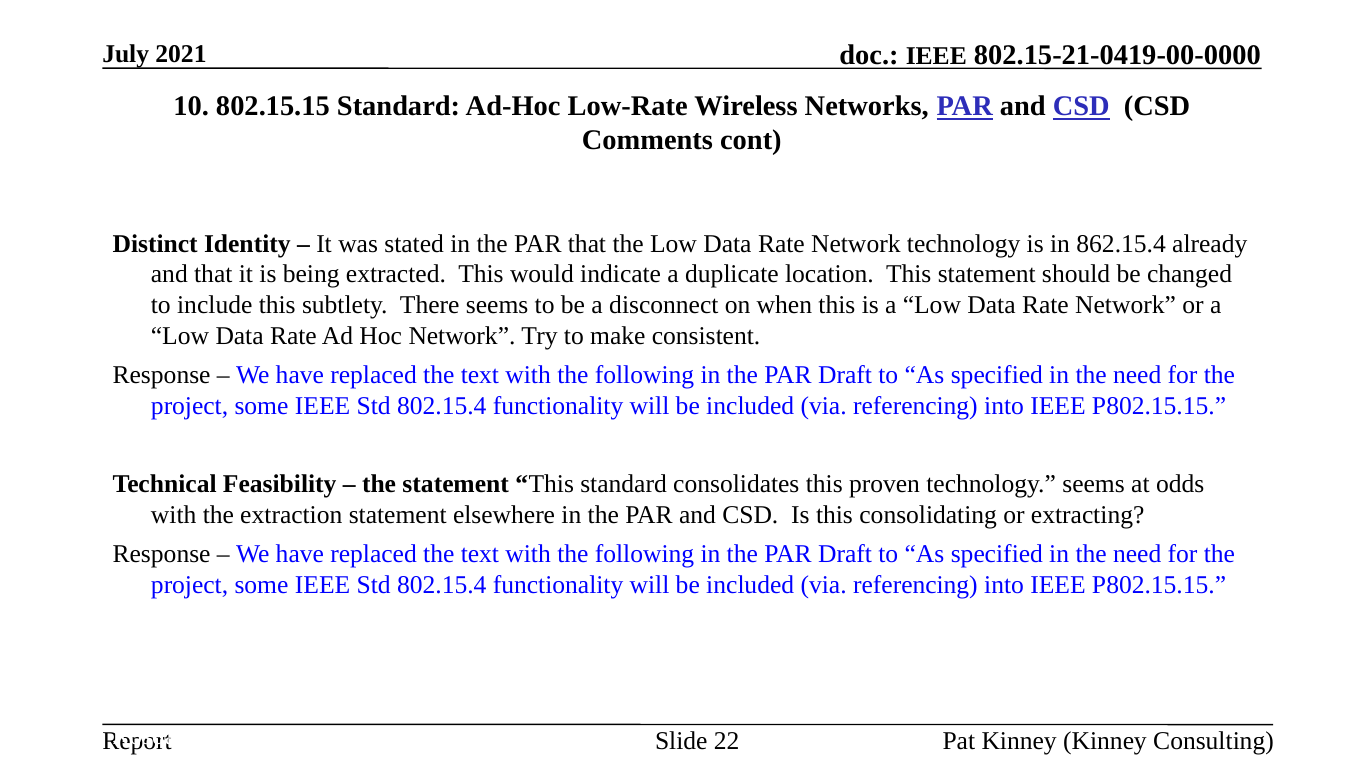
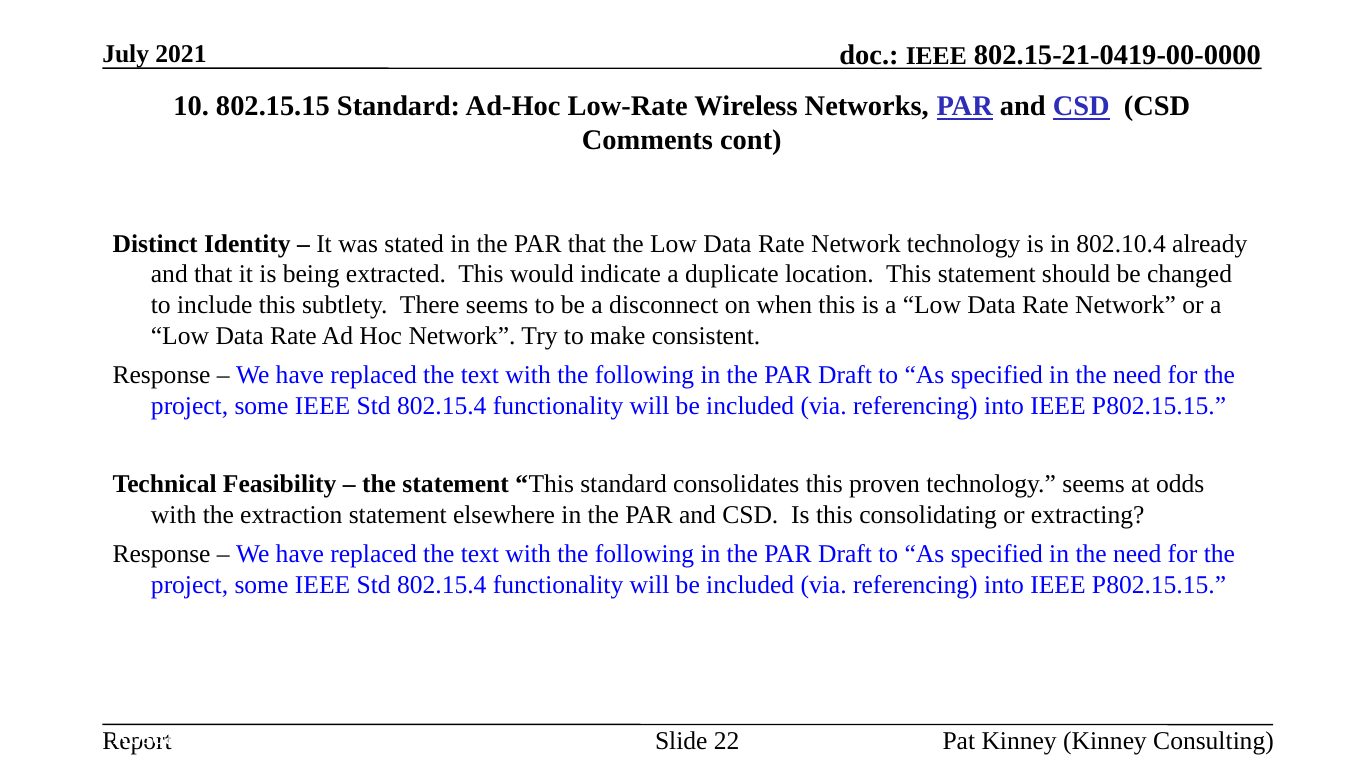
862.15.4: 862.15.4 -> 802.10.4
